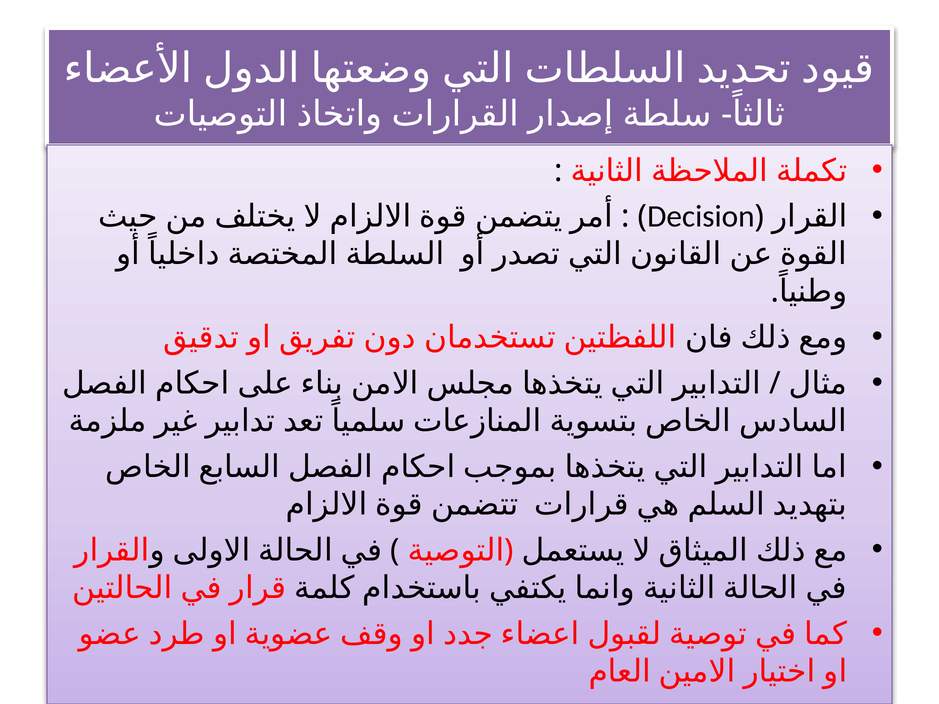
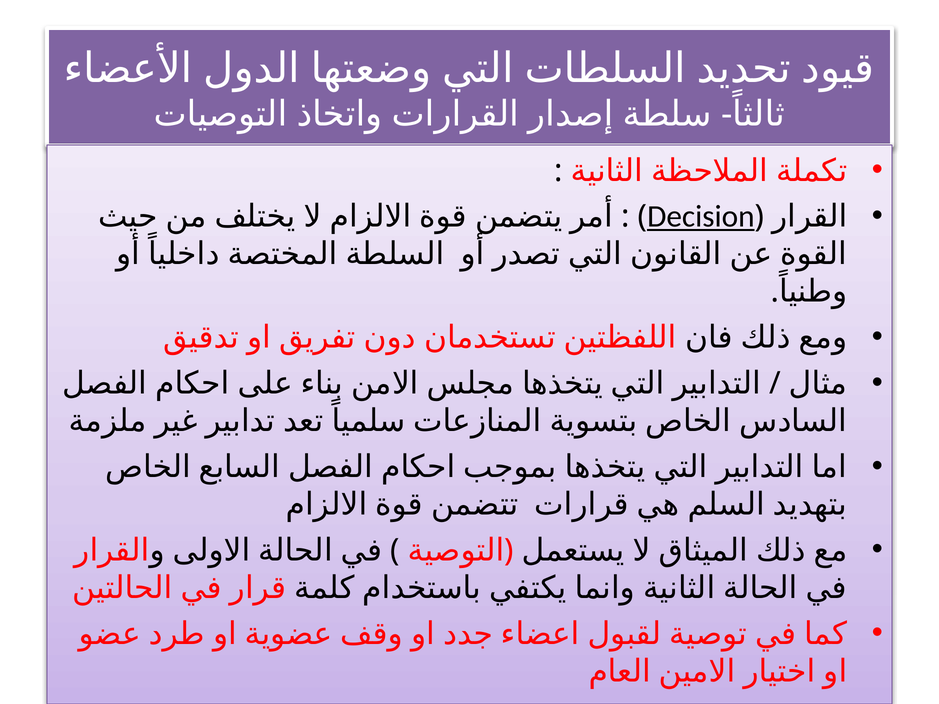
Decision underline: none -> present
